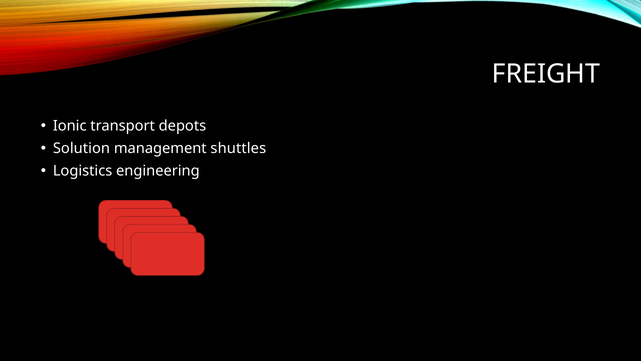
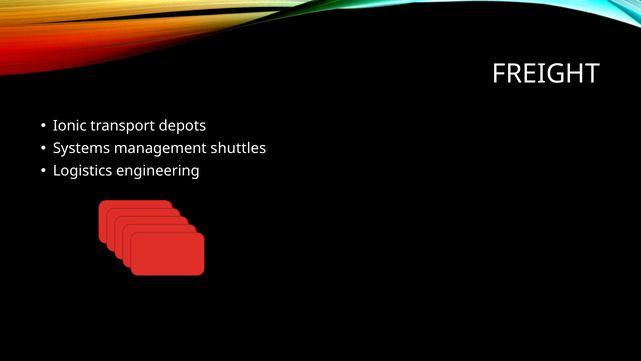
Solution: Solution -> Systems
